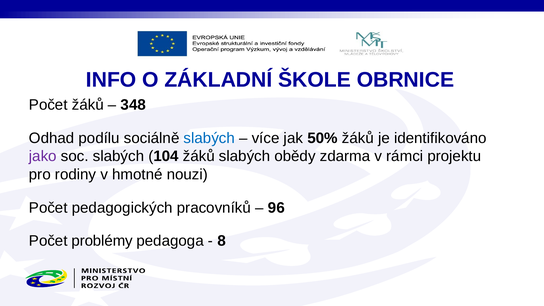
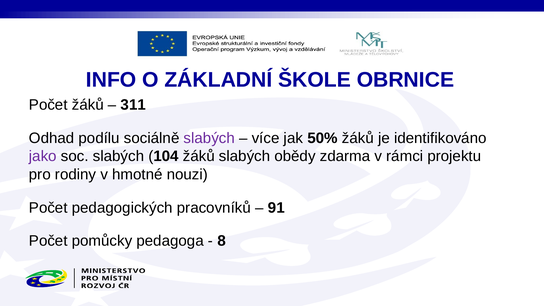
348: 348 -> 311
slabých at (209, 138) colour: blue -> purple
96: 96 -> 91
problémy: problémy -> pomůcky
